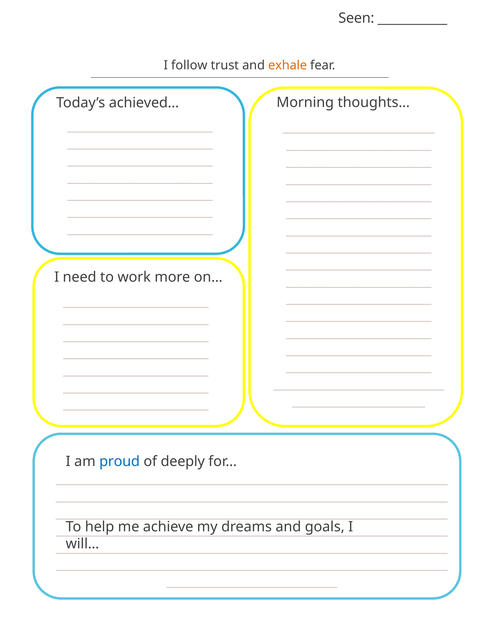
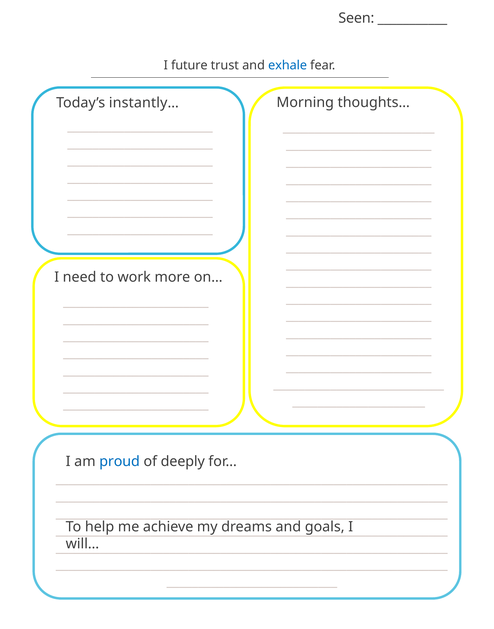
follow: follow -> future
exhale colour: orange -> blue
achieved…: achieved… -> instantly…
